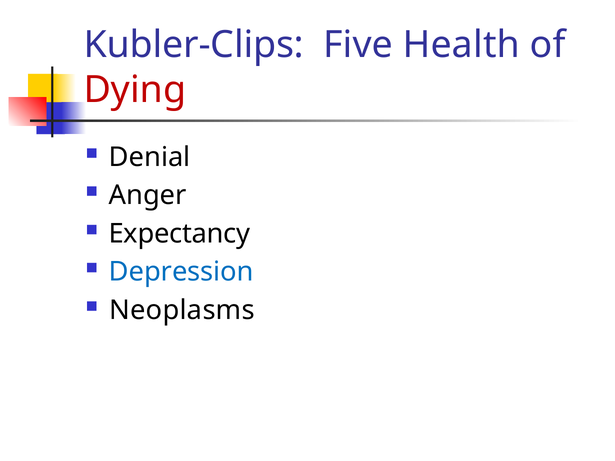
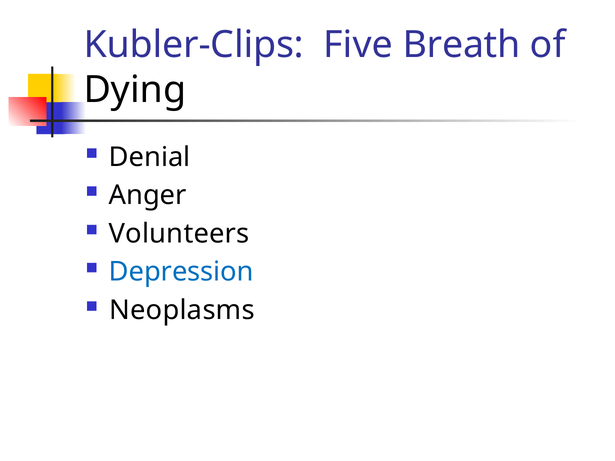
Health: Health -> Breath
Dying colour: red -> black
Expectancy: Expectancy -> Volunteers
